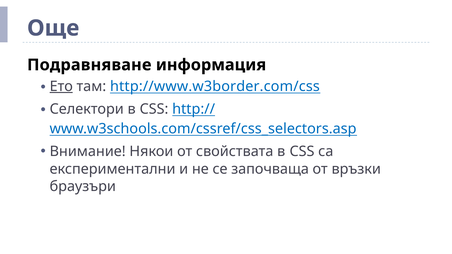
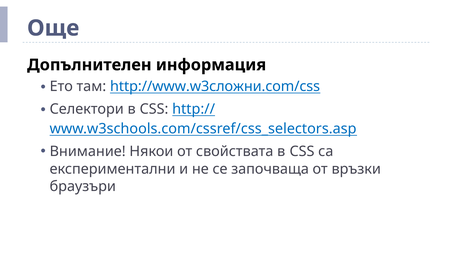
Подравняване: Подравняване -> Допълнителен
Ето underline: present -> none
http://www.w3border.com/css: http://www.w3border.com/css -> http://www.w3сложни.com/css
